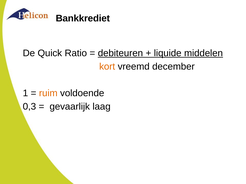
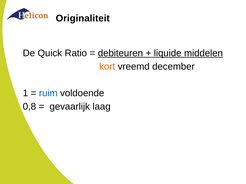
Bankkrediet: Bankkrediet -> Originaliteit
ruim colour: orange -> blue
0,3: 0,3 -> 0,8
